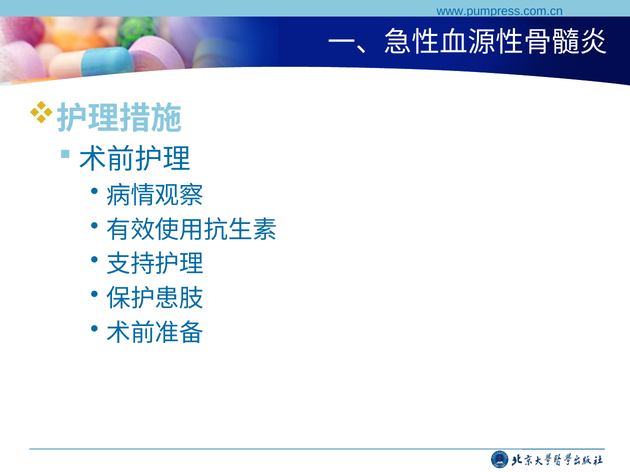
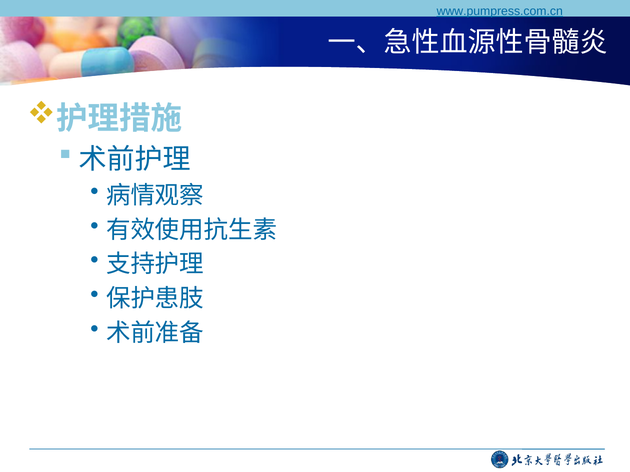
www.pumpress.com.cn underline: none -> present
